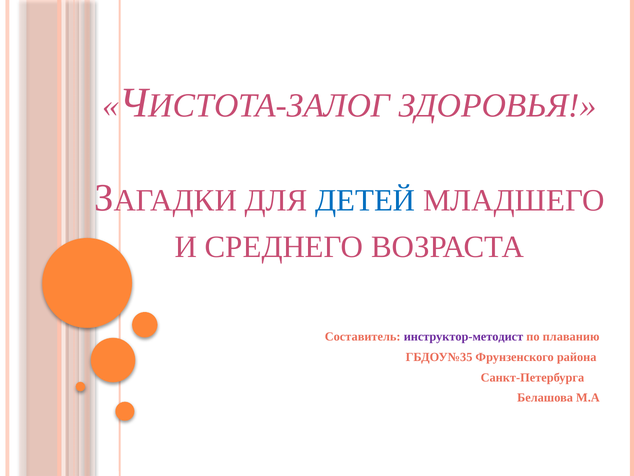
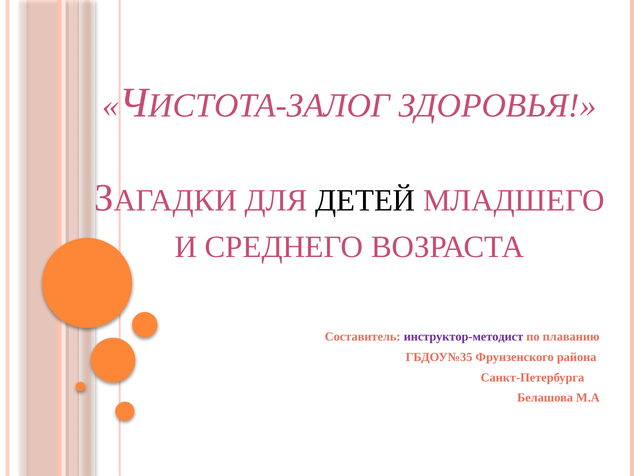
ДЕТЕЙ colour: blue -> black
